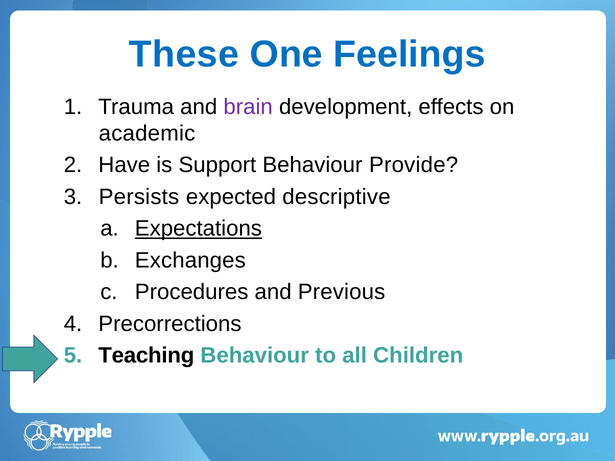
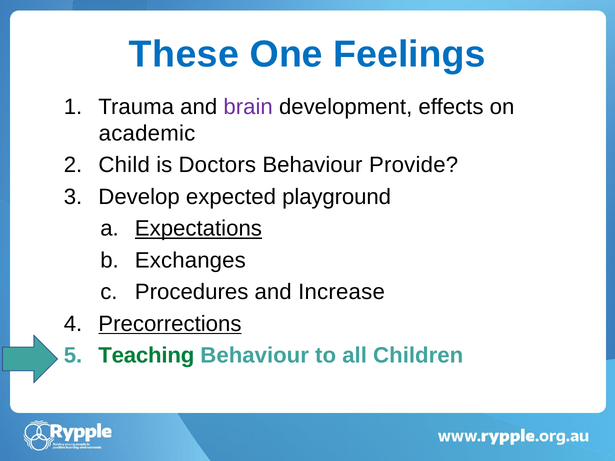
Have: Have -> Child
Support: Support -> Doctors
Persists: Persists -> Develop
descriptive: descriptive -> playground
Previous: Previous -> Increase
Precorrections underline: none -> present
Teaching colour: black -> green
